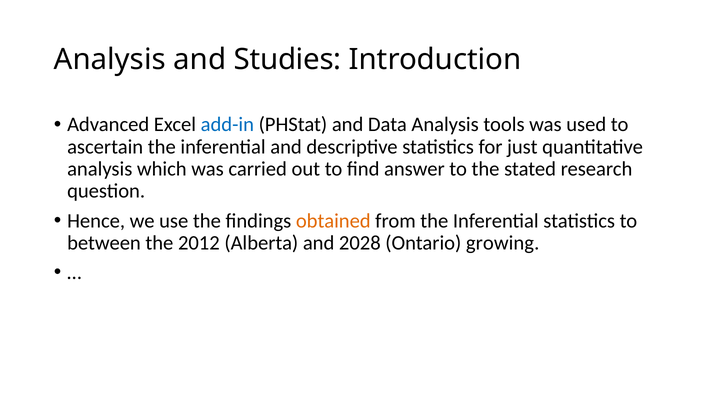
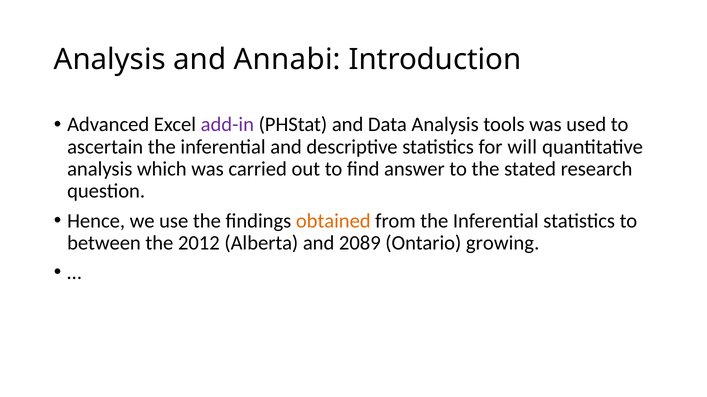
Studies: Studies -> Annabi
add-in colour: blue -> purple
just: just -> will
2028: 2028 -> 2089
